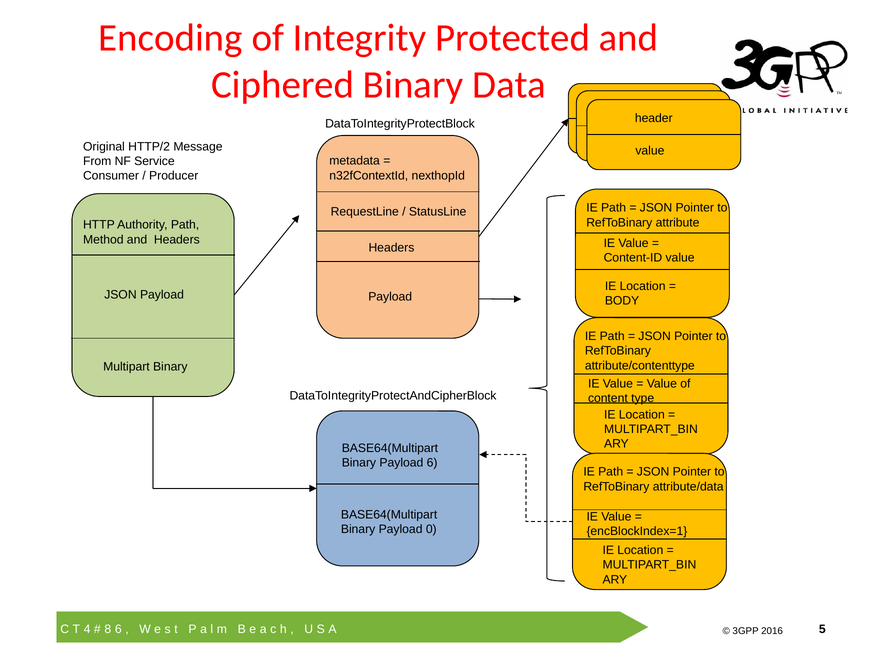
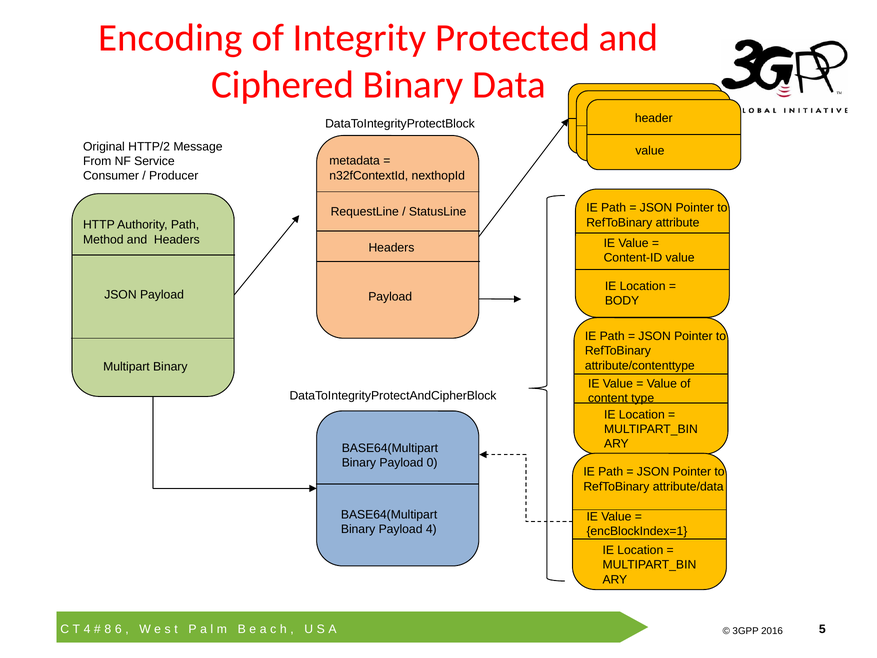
Payload 6: 6 -> 0
Payload 0: 0 -> 4
